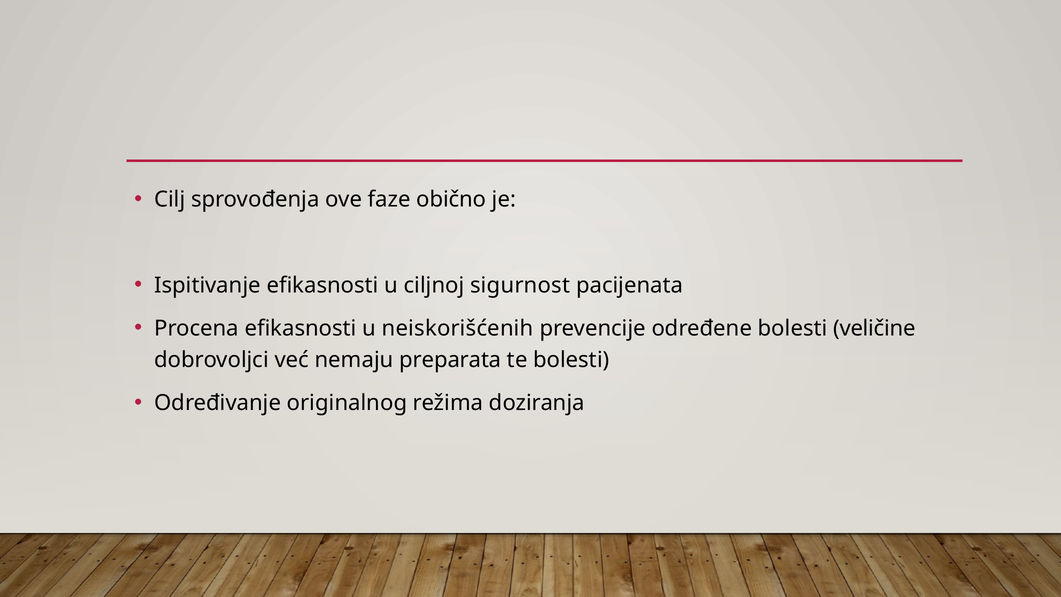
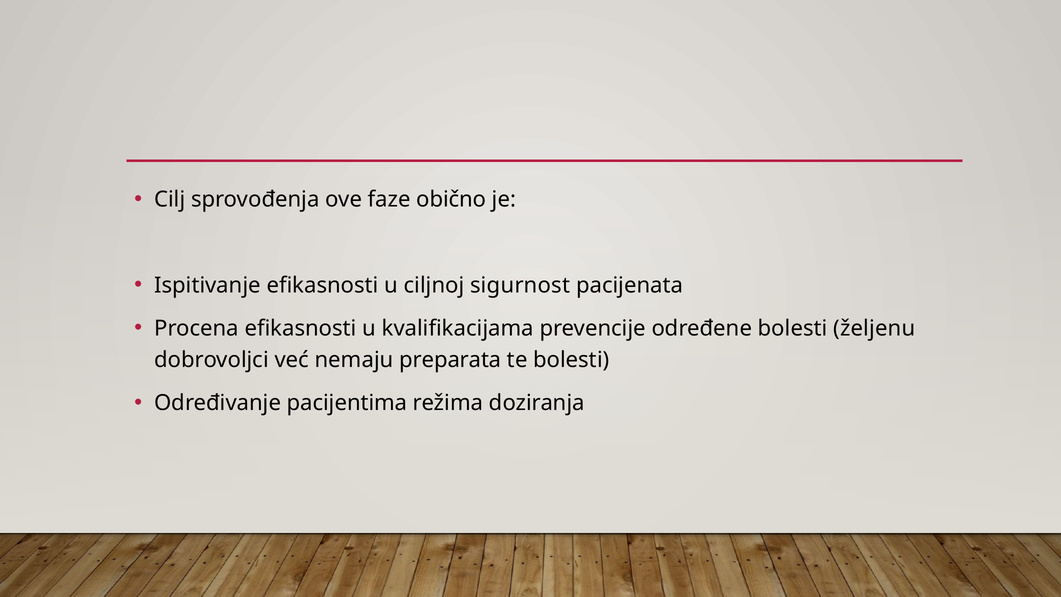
neiskorišćenih: neiskorišćenih -> kvalifikacijama
veličine: veličine -> željenu
originalnog: originalnog -> pacijentima
